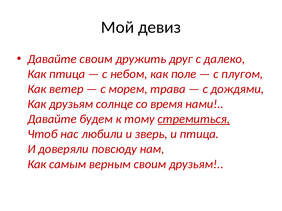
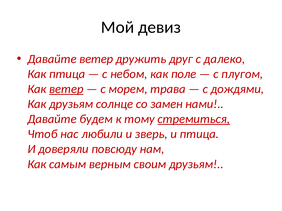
Давайте своим: своим -> ветер
ветер at (66, 89) underline: none -> present
время: время -> замен
